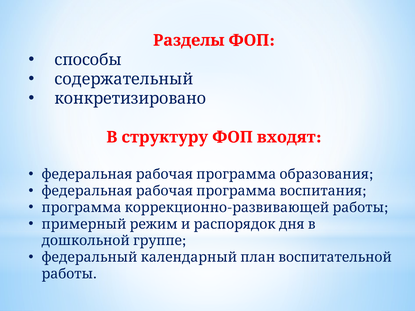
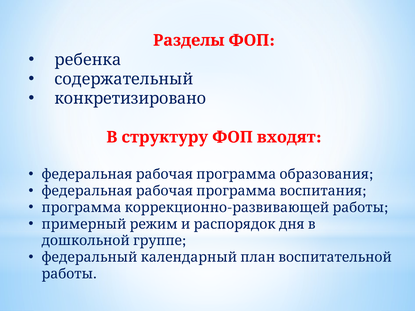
способы: способы -> ребенка
